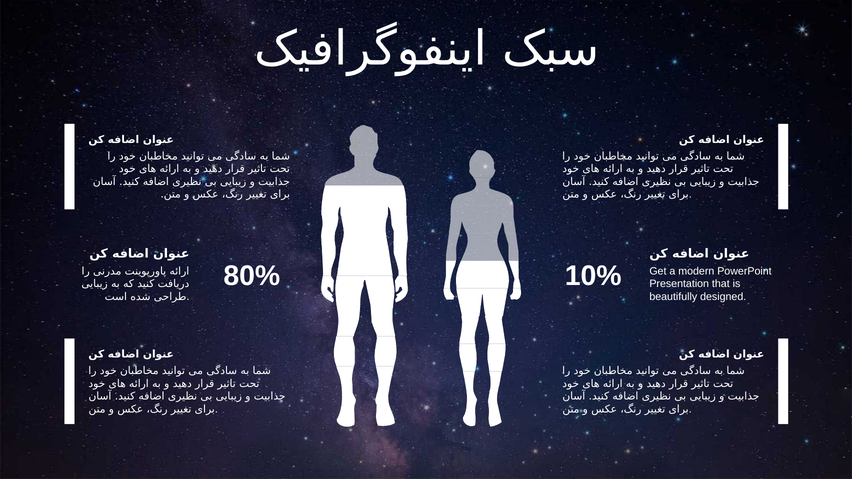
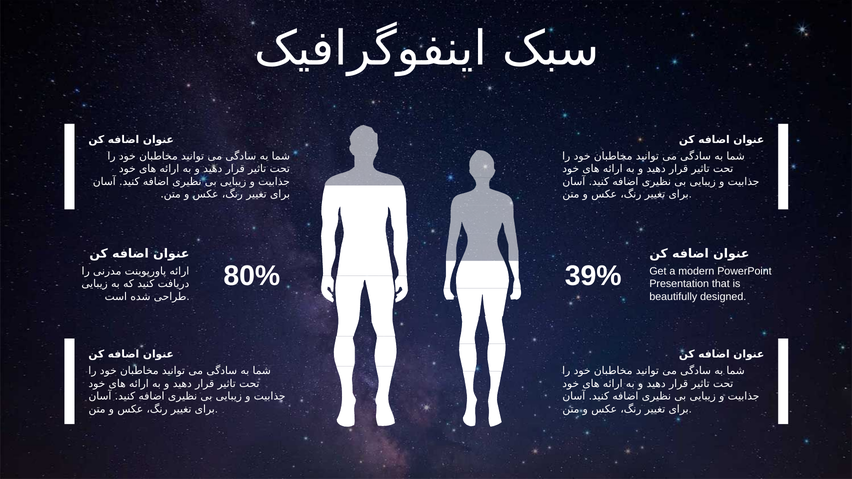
10%: 10% -> 39%
